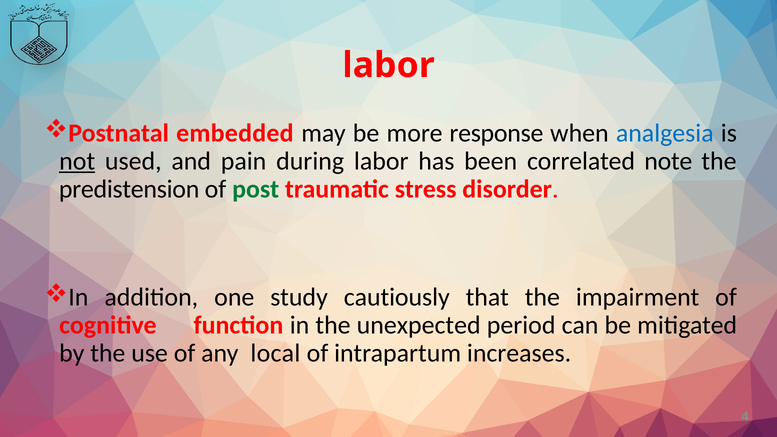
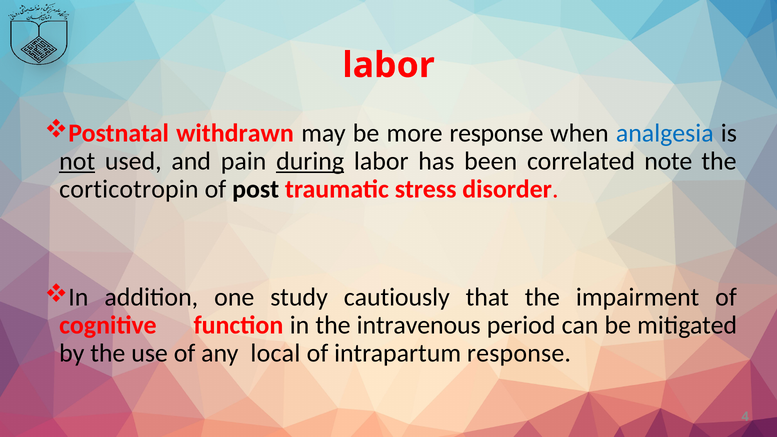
embedded: embedded -> withdrawn
during underline: none -> present
predistension: predistension -> corticotropin
post colour: green -> black
unexpected: unexpected -> intravenous
intrapartum increases: increases -> response
